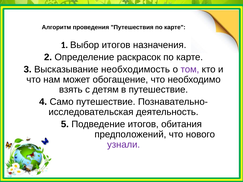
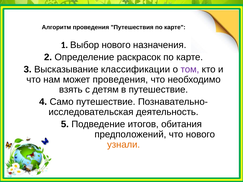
Выбор итогов: итогов -> нового
необходимость: необходимость -> классификации
может обогащение: обогащение -> проведения
узнали colour: purple -> orange
